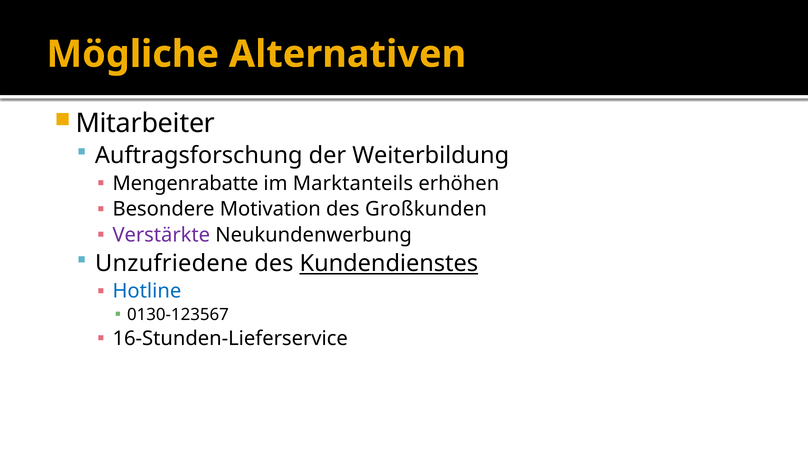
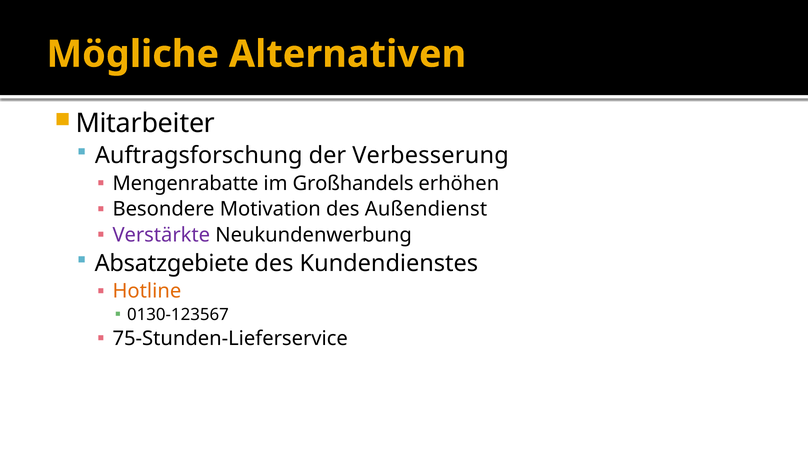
Weiterbildung: Weiterbildung -> Verbesserung
Marktanteils: Marktanteils -> Großhandels
Großkunden: Großkunden -> Außendienst
Unzufriedene: Unzufriedene -> Absatzgebiete
Kundendienstes underline: present -> none
Hotline colour: blue -> orange
16-Stunden-Lieferservice: 16-Stunden-Lieferservice -> 75-Stunden-Lieferservice
